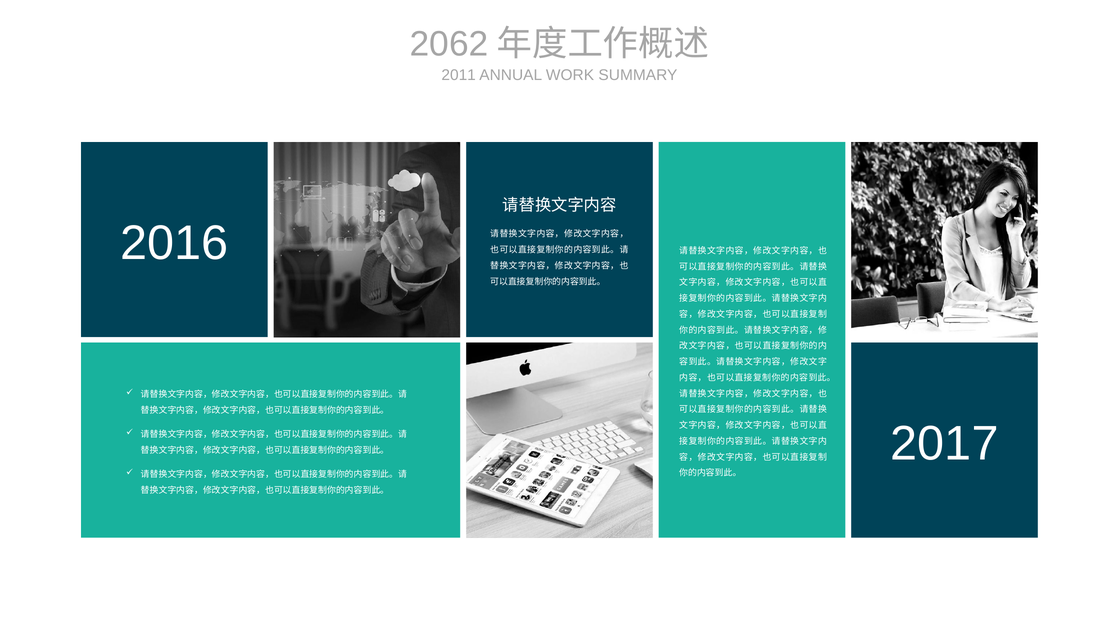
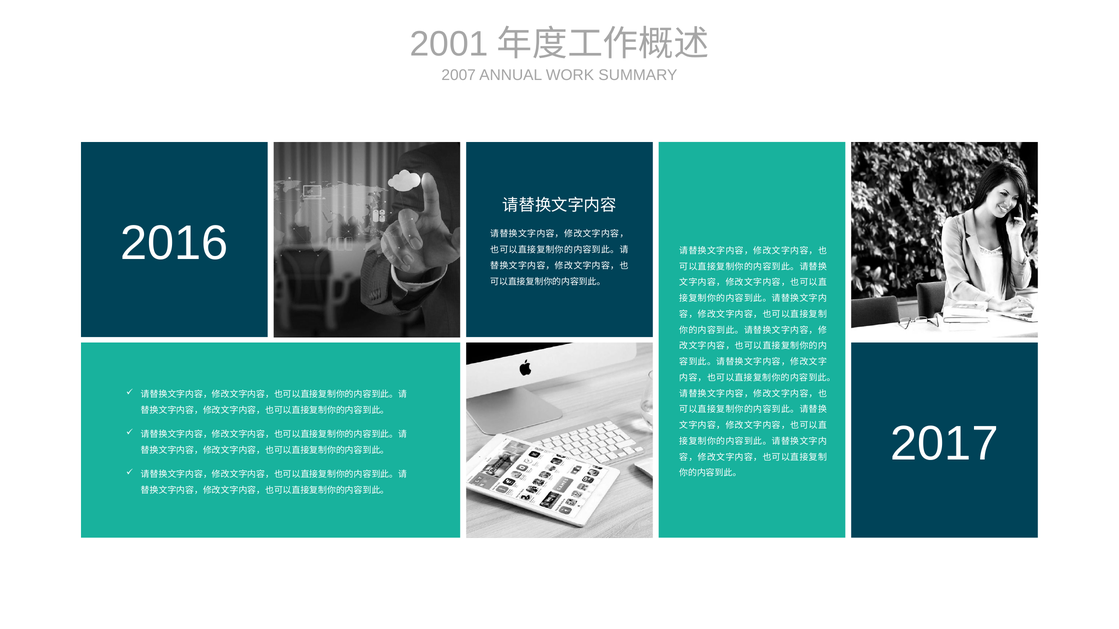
2062: 2062 -> 2001
2011: 2011 -> 2007
